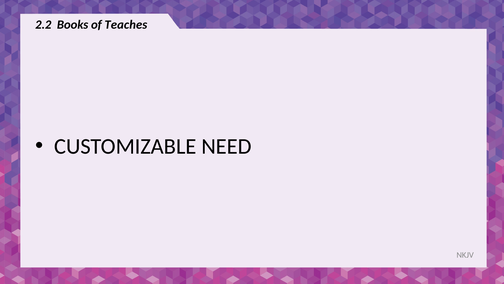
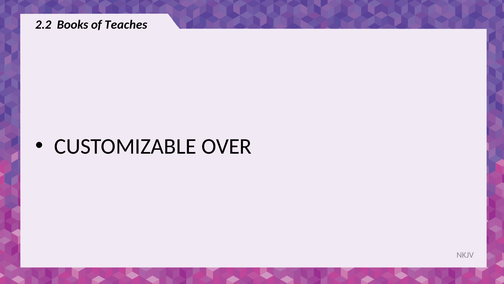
NEED: NEED -> OVER
